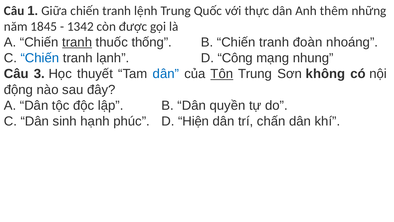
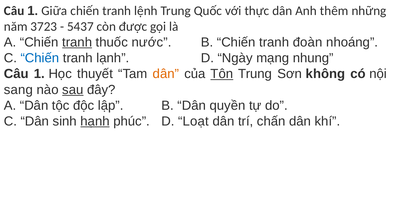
1845: 1845 -> 3723
1342: 1342 -> 5437
thống: thống -> nước
Công: Công -> Ngày
3 at (39, 74): 3 -> 1
dân at (166, 74) colour: blue -> orange
động: động -> sang
sau underline: none -> present
hạnh underline: none -> present
Hiện: Hiện -> Loạt
